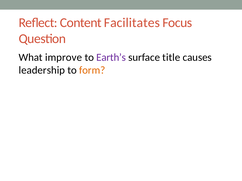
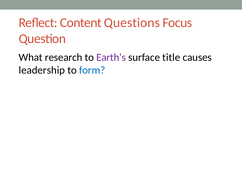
Facilitates: Facilitates -> Questions
improve: improve -> research
form colour: orange -> blue
